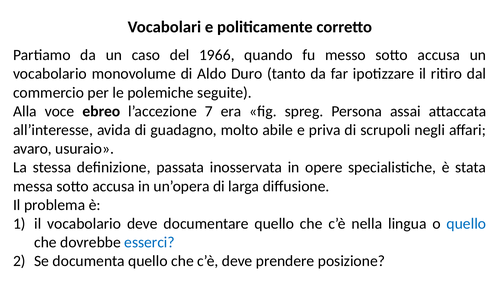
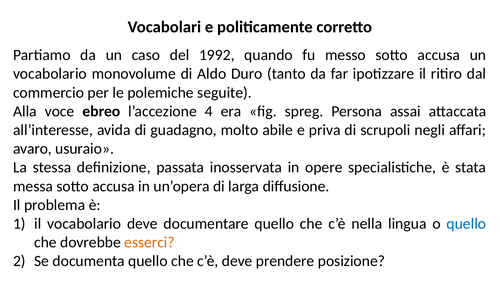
1966: 1966 -> 1992
7: 7 -> 4
esserci colour: blue -> orange
